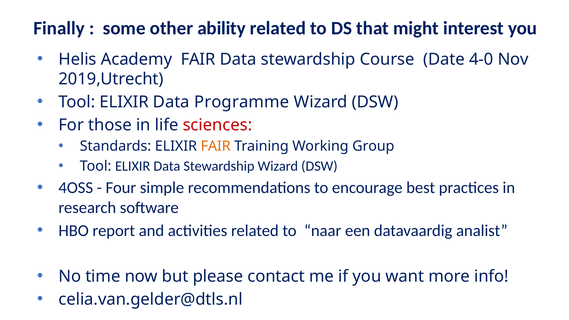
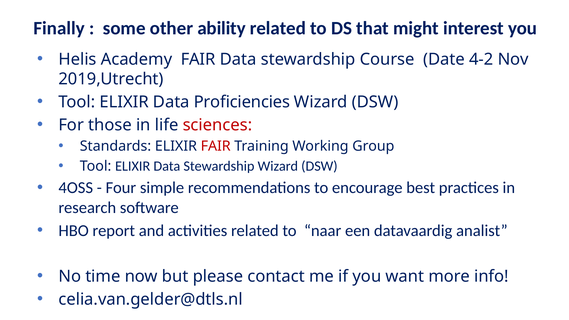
4-0: 4-0 -> 4-2
Programme: Programme -> Proficiencies
FAIR at (216, 146) colour: orange -> red
